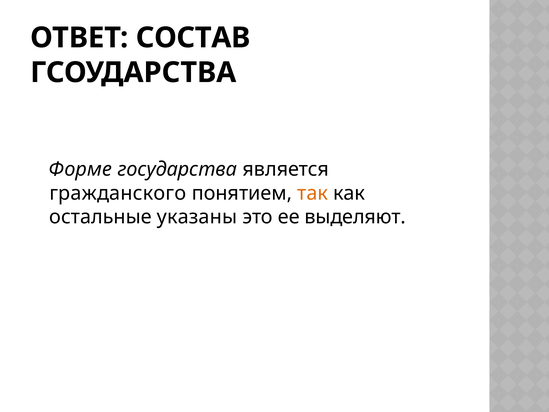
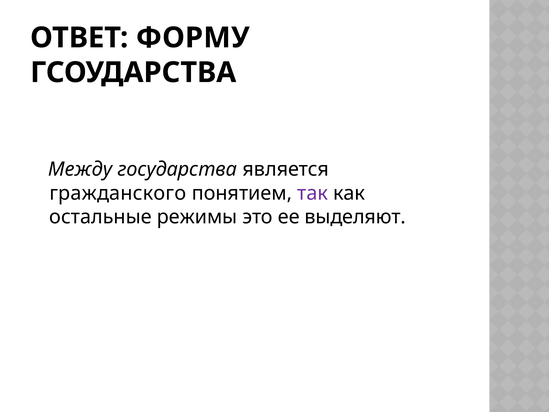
СОСТАВ: СОСТАВ -> ФОРМУ
Форме: Форме -> Между
так colour: orange -> purple
указаны: указаны -> режимы
